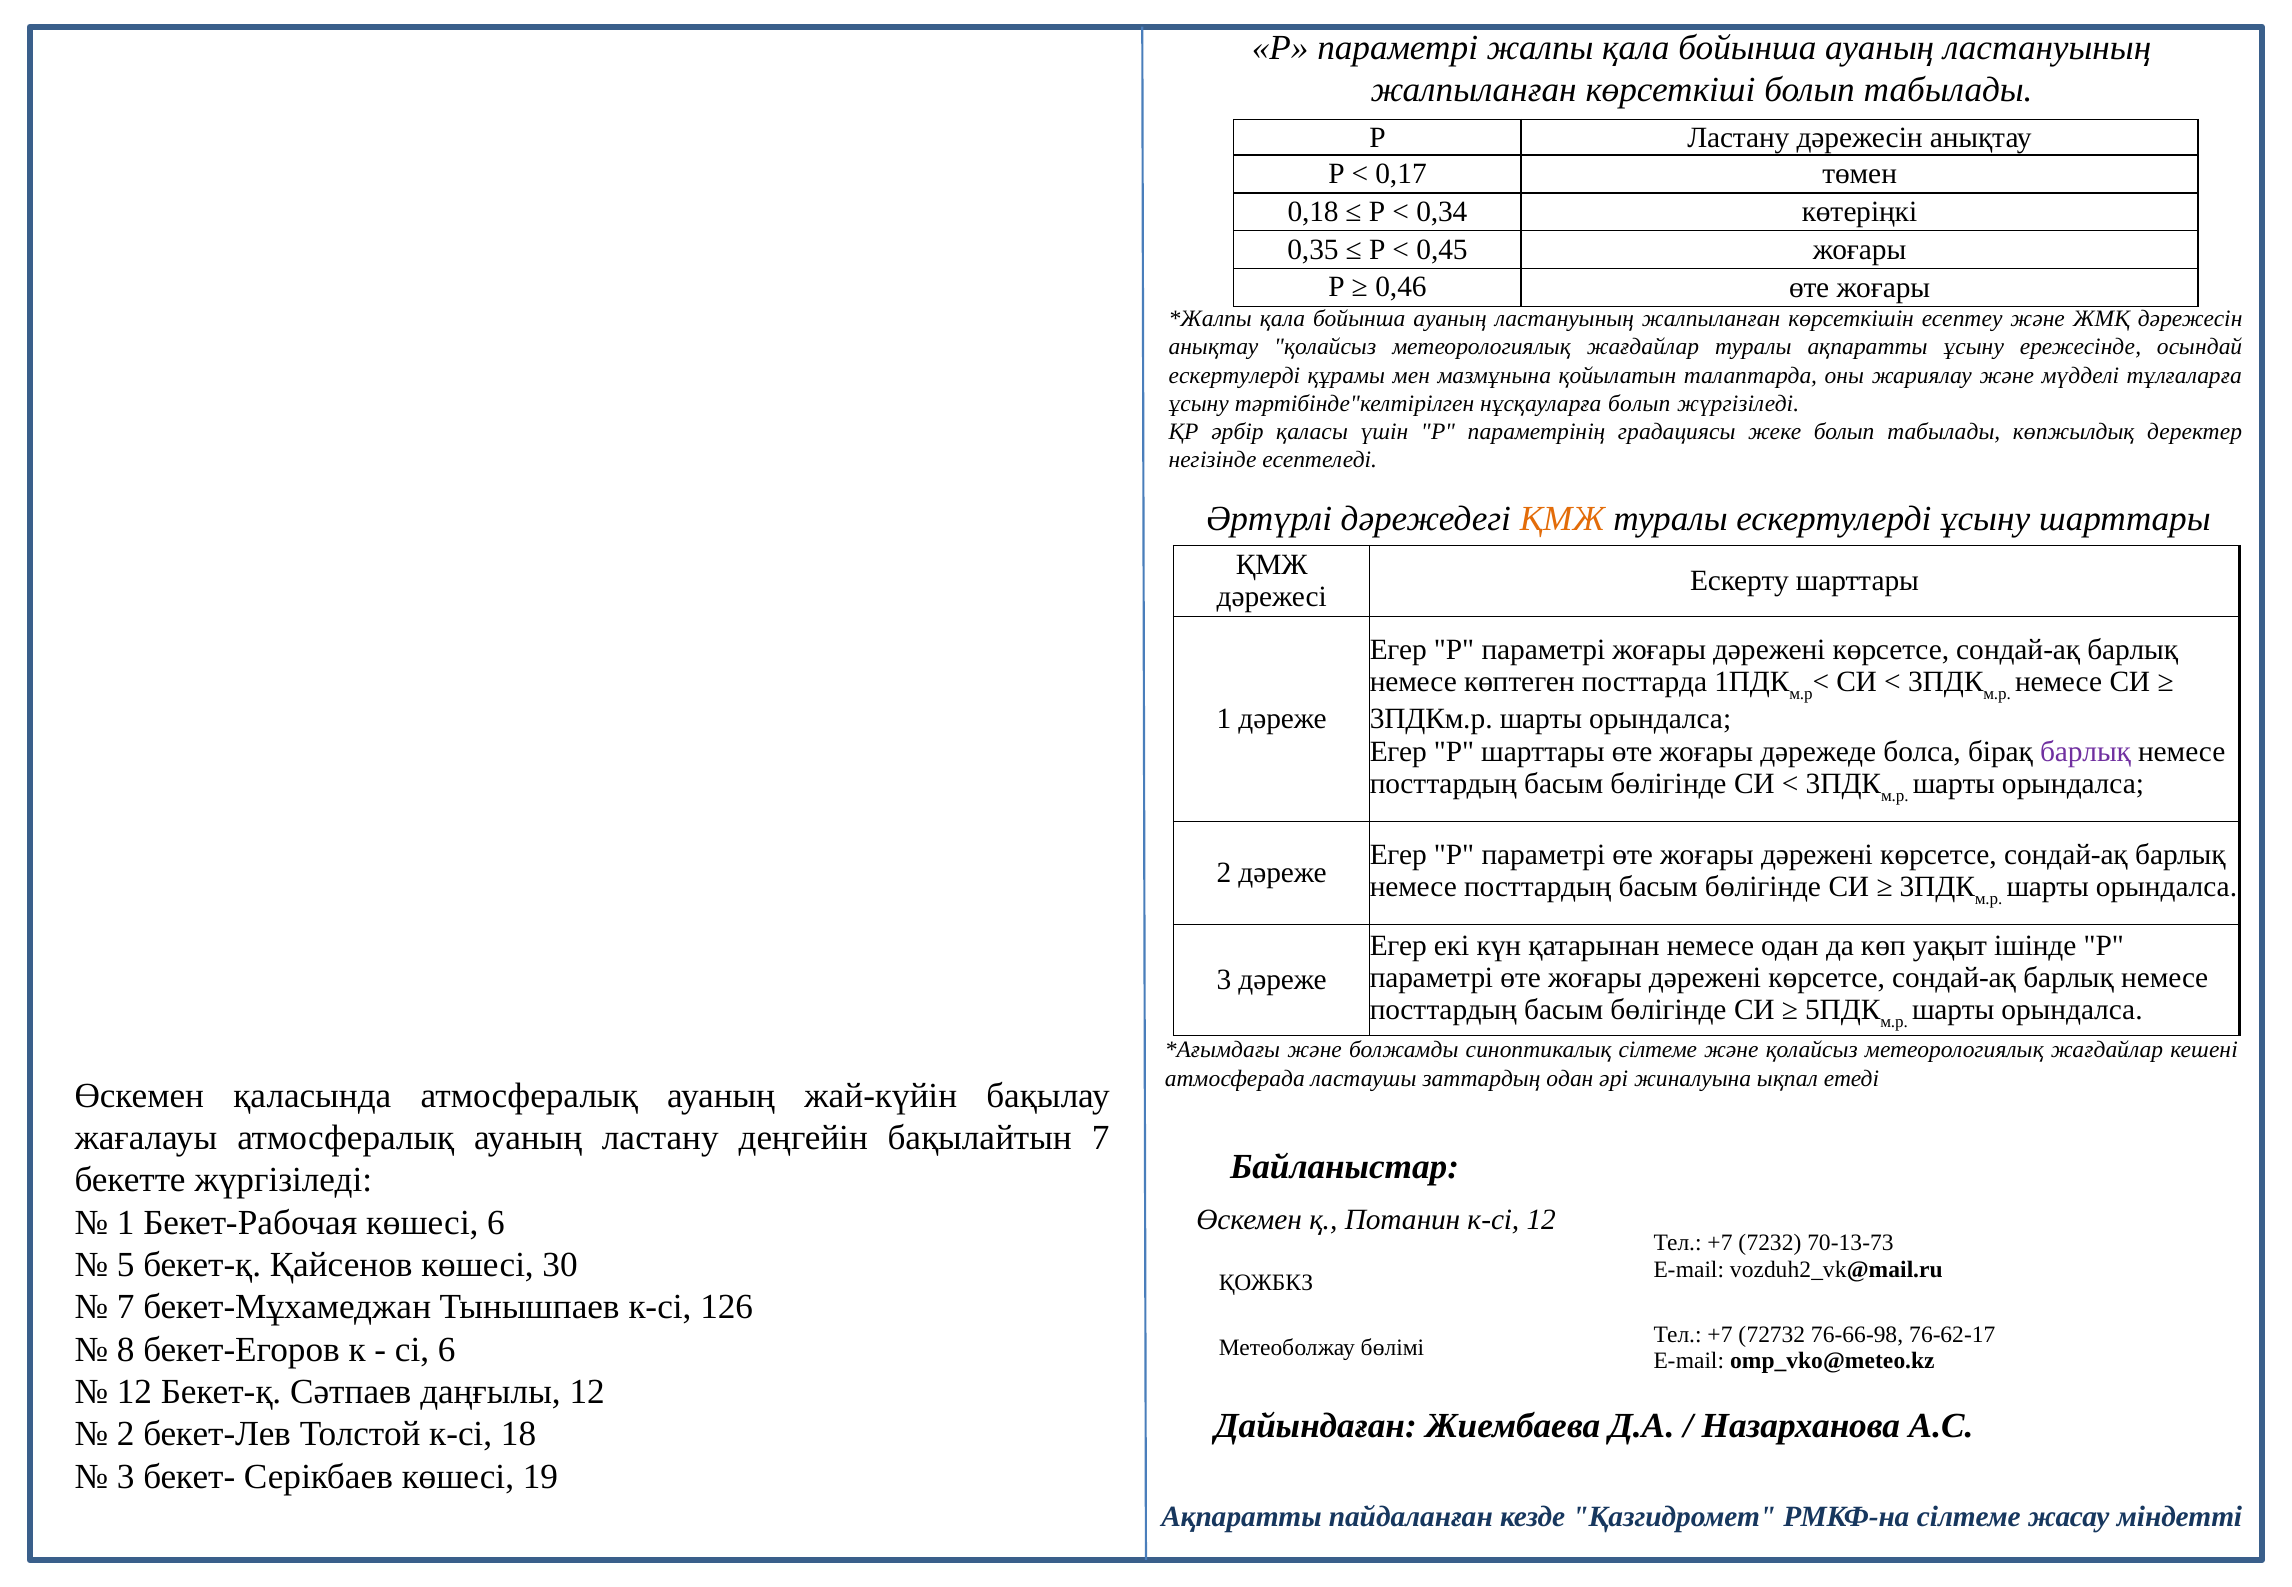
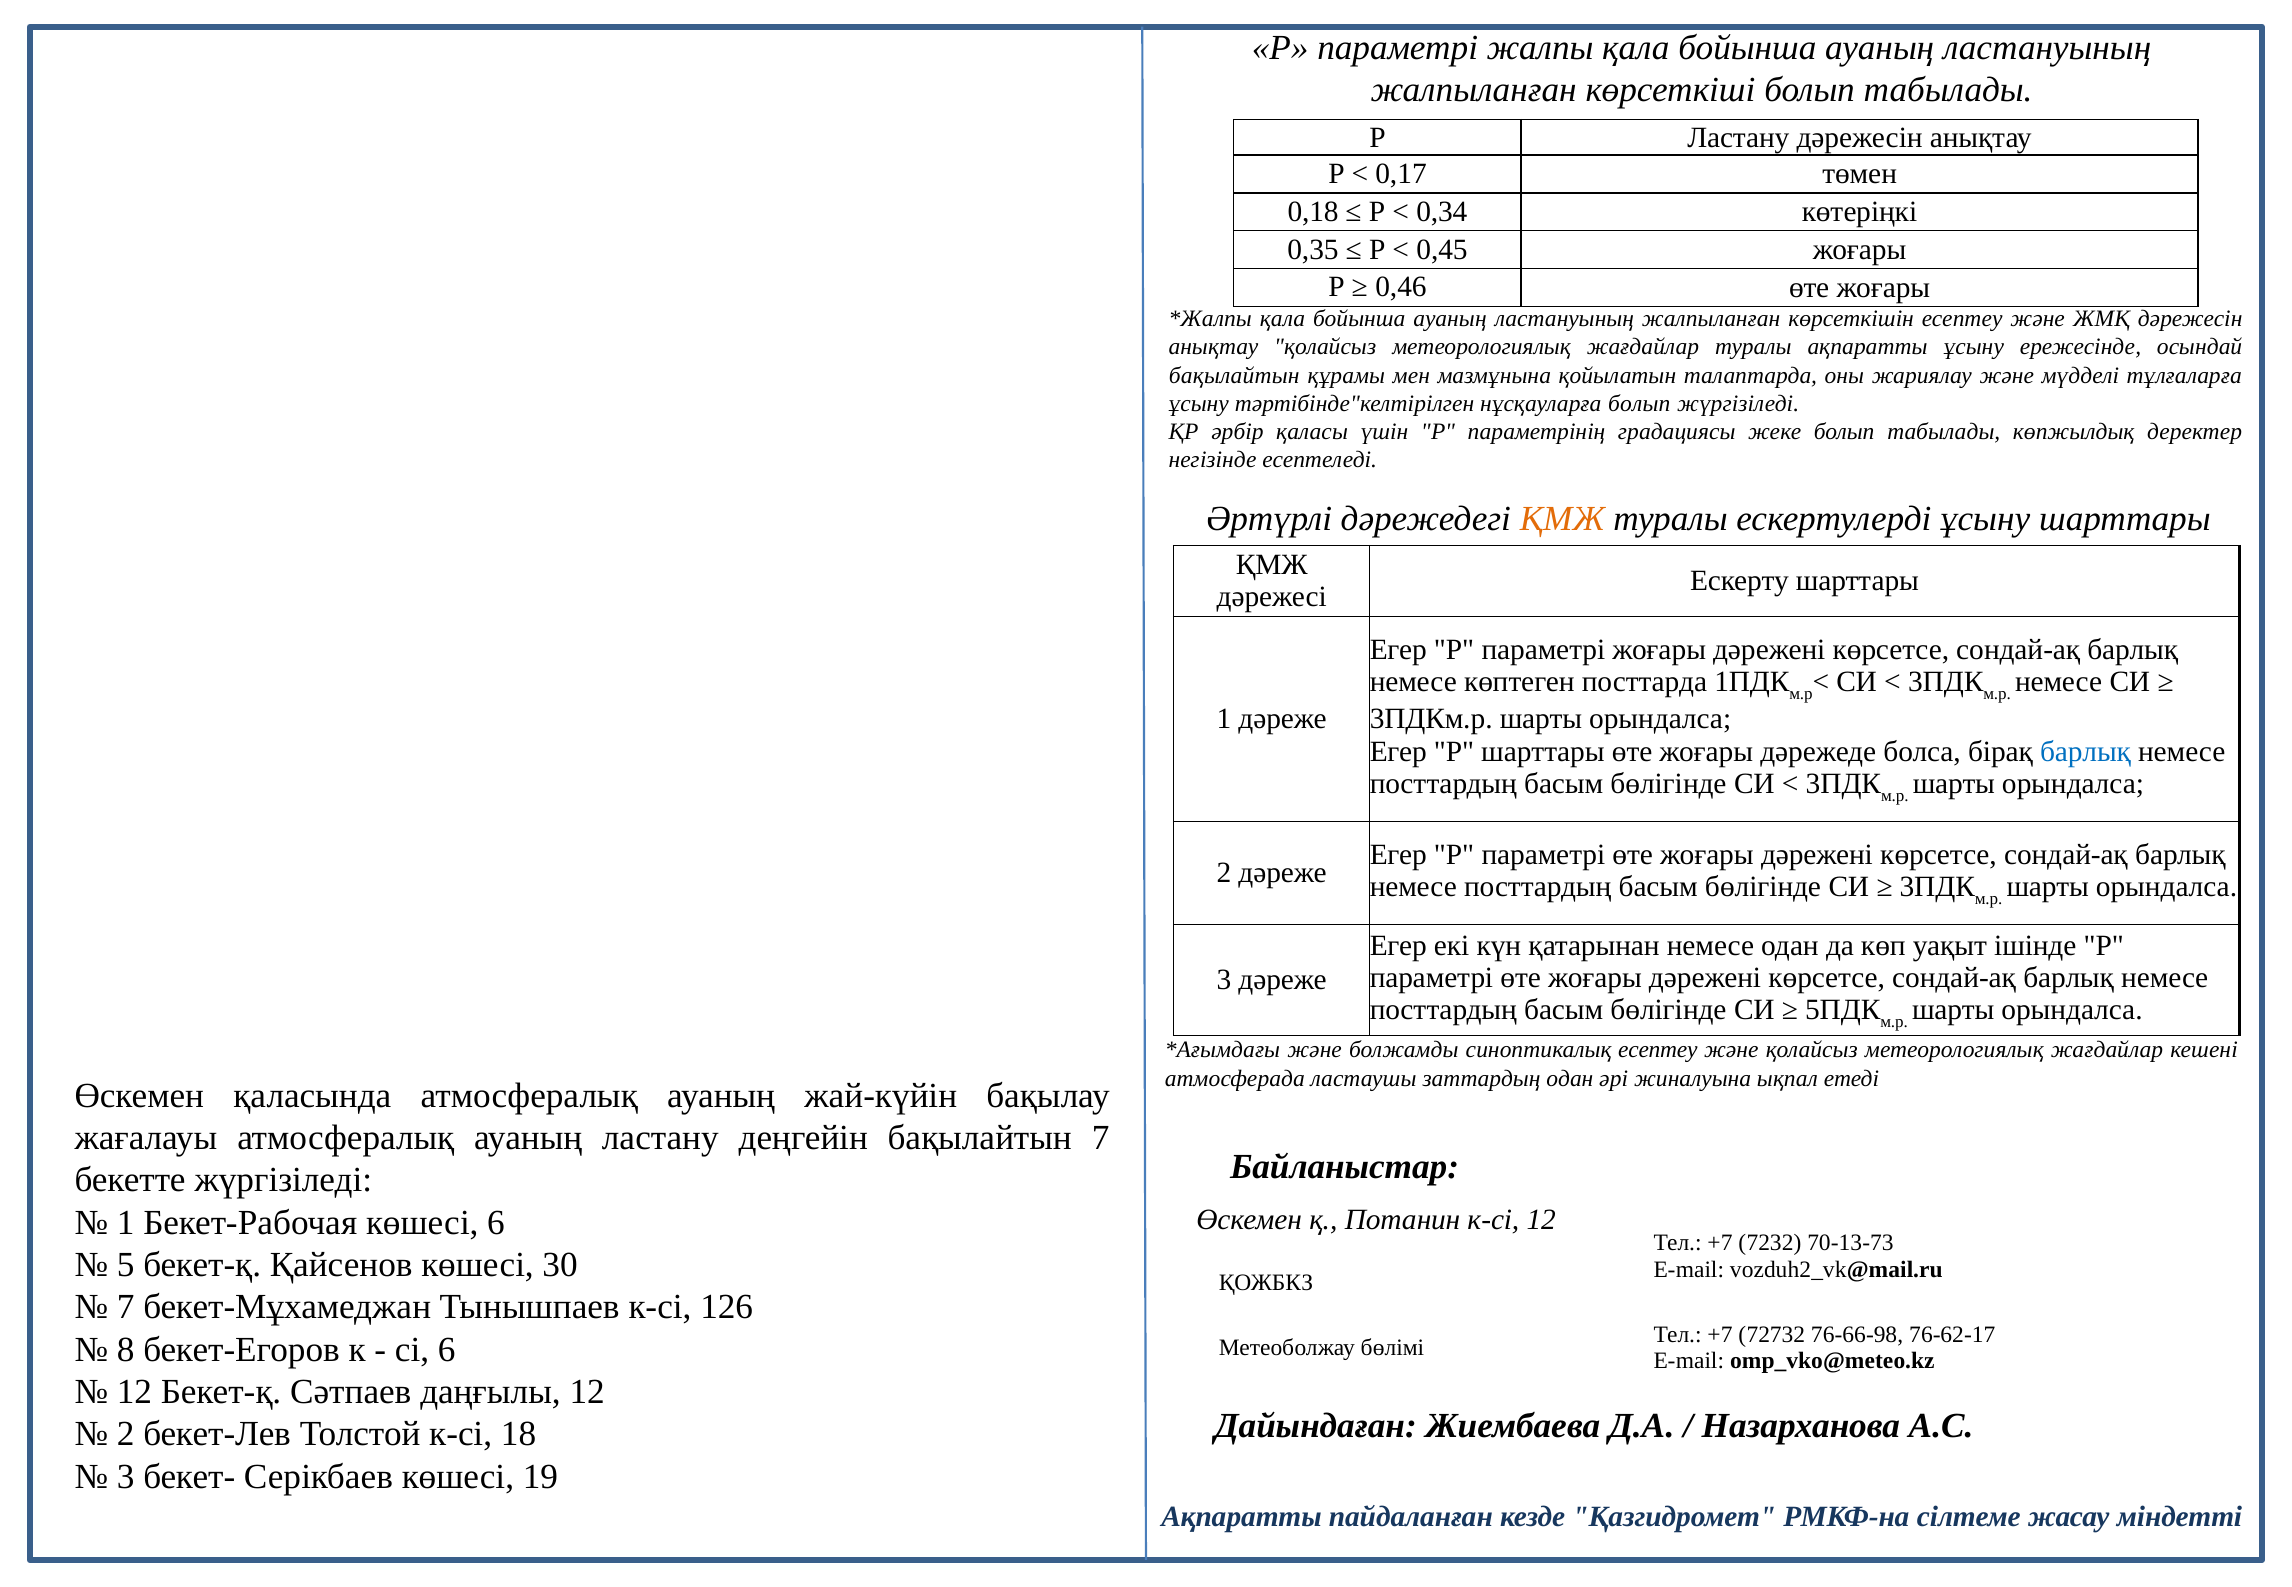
ескертулерді at (1234, 375): ескертулерді -> бақылайтын
барлық at (2086, 751) colour: purple -> blue
синоптикалық сілтеме: сілтеме -> есептеу
